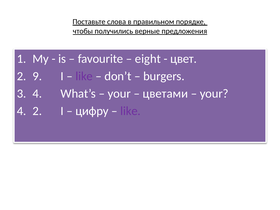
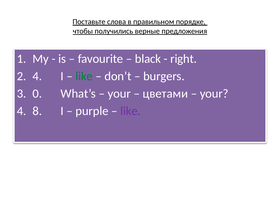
eight: eight -> black
цвет: цвет -> right
2 9: 9 -> 4
like at (84, 76) colour: purple -> green
3 4: 4 -> 0
4 2: 2 -> 8
цифру: цифру -> purple
